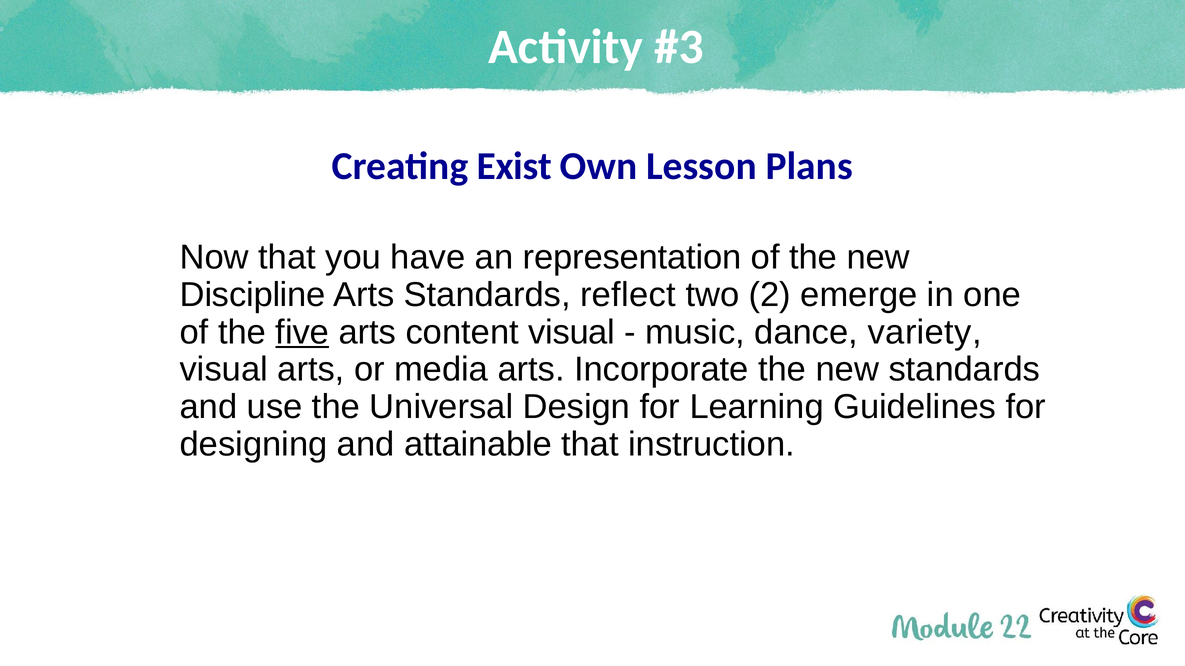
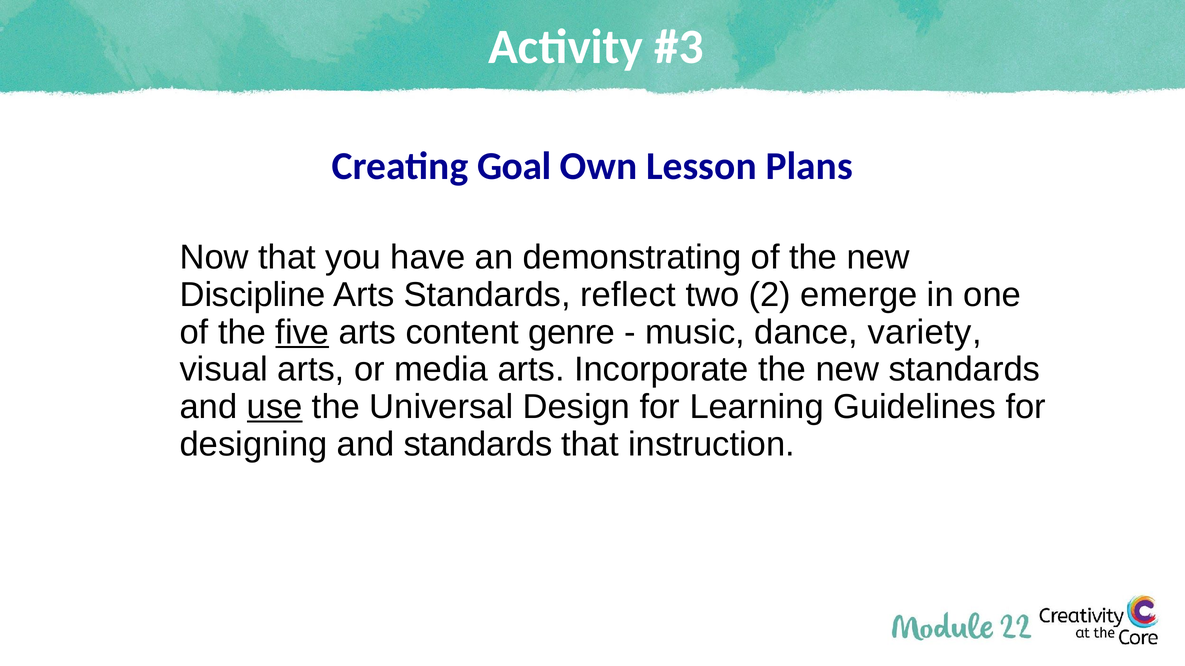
Exist: Exist -> Goal
representation: representation -> demonstrating
content visual: visual -> genre
use underline: none -> present
and attainable: attainable -> standards
